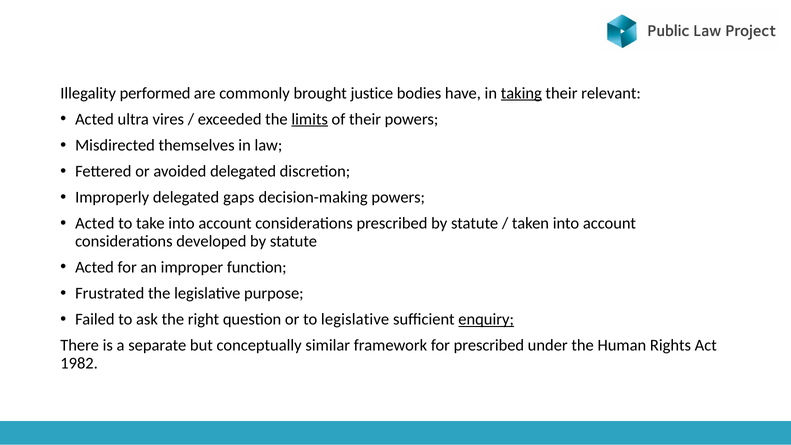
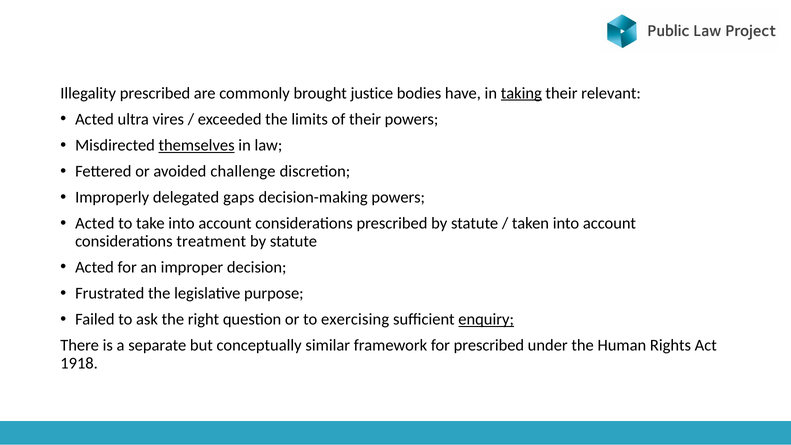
Illegality performed: performed -> prescribed
limits underline: present -> none
themselves underline: none -> present
avoided delegated: delegated -> challenge
developed: developed -> treatment
function: function -> decision
to legislative: legislative -> exercising
1982: 1982 -> 1918
